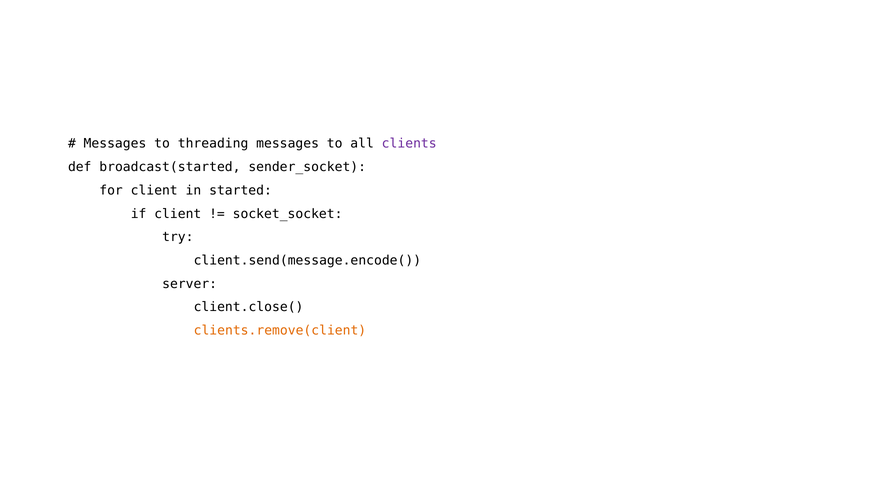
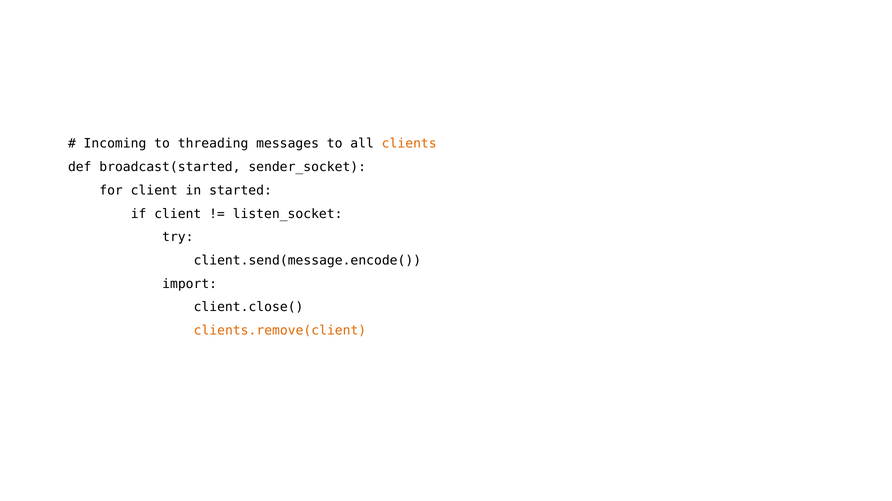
Messages at (115, 144): Messages -> Incoming
clients colour: purple -> orange
socket_socket: socket_socket -> listen_socket
server: server -> import
